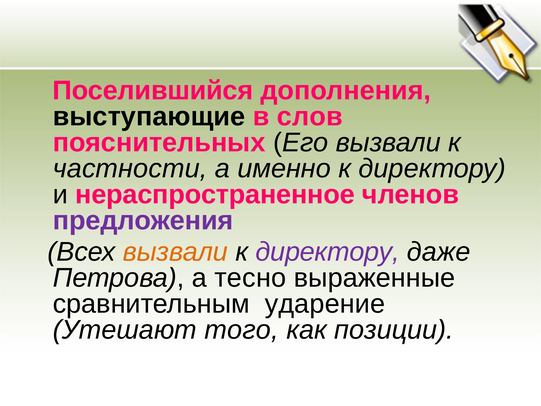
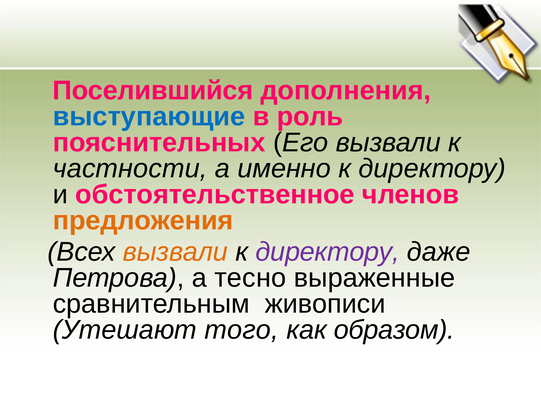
выступающие colour: black -> blue
слов: слов -> роль
нераспространенное: нераспространенное -> обстоятельственное
предложения colour: purple -> orange
ударение: ударение -> живописи
позиции: позиции -> образом
